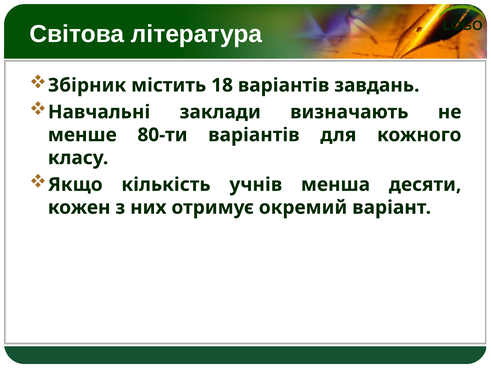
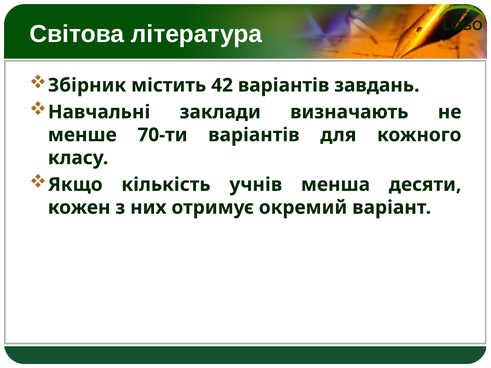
18: 18 -> 42
80-ти: 80-ти -> 70-ти
